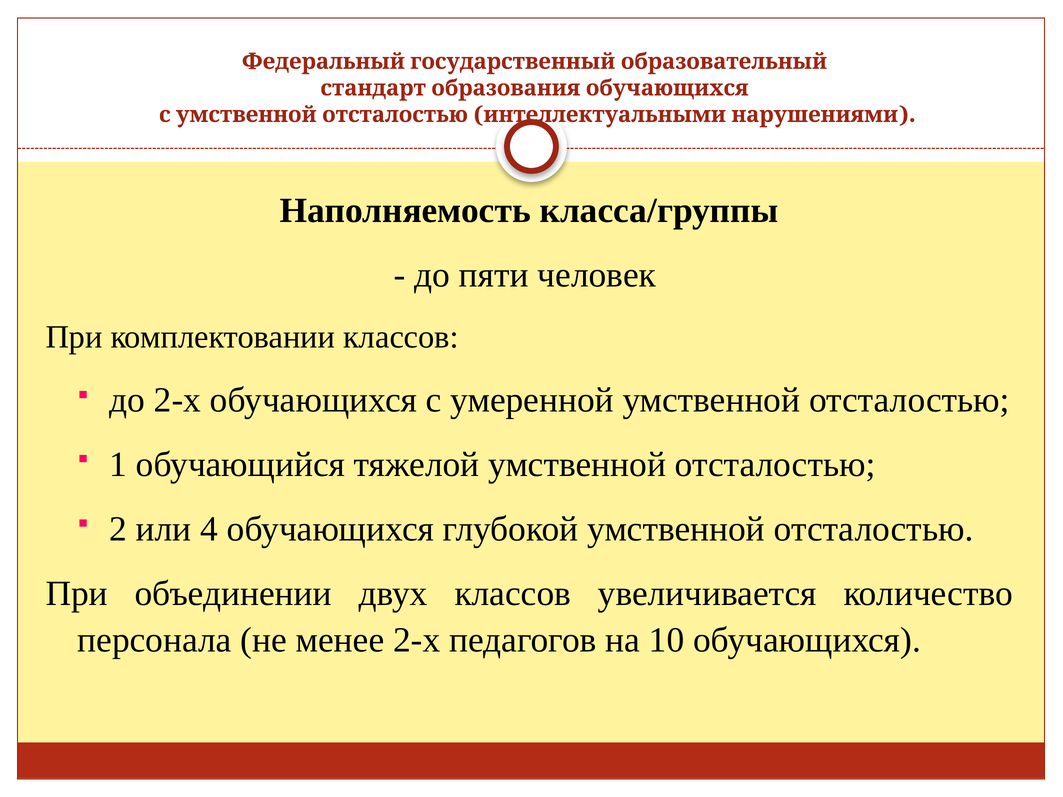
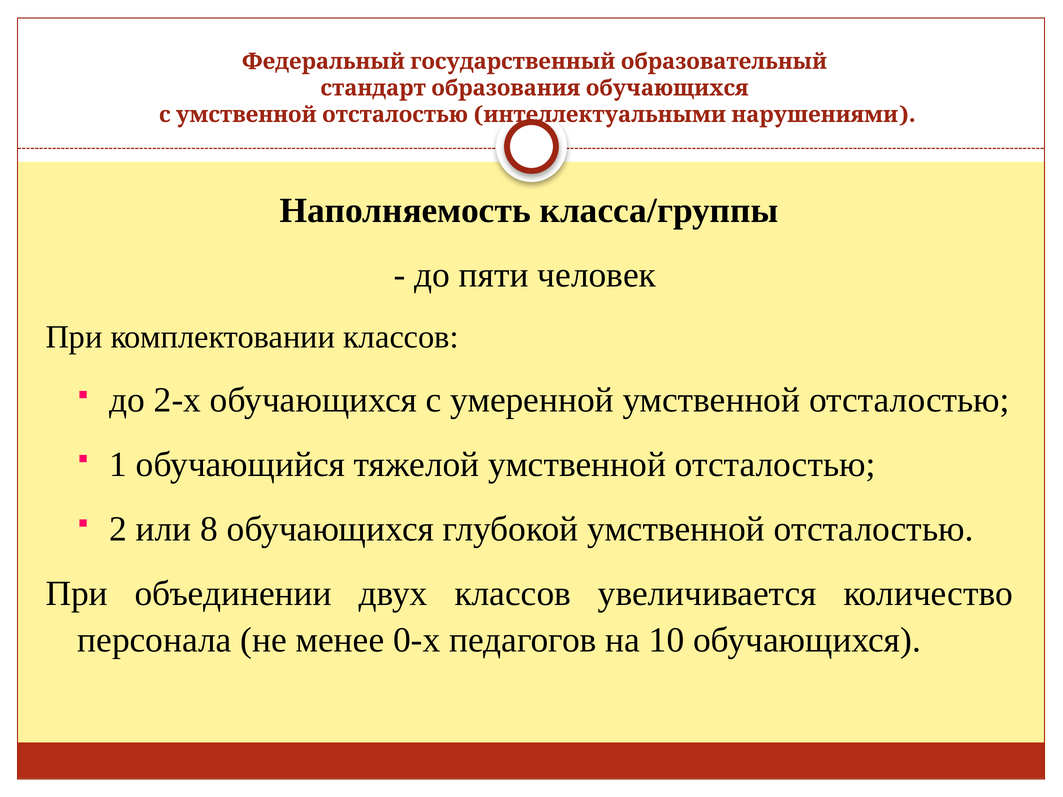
4: 4 -> 8
менее 2-х: 2-х -> 0-х
